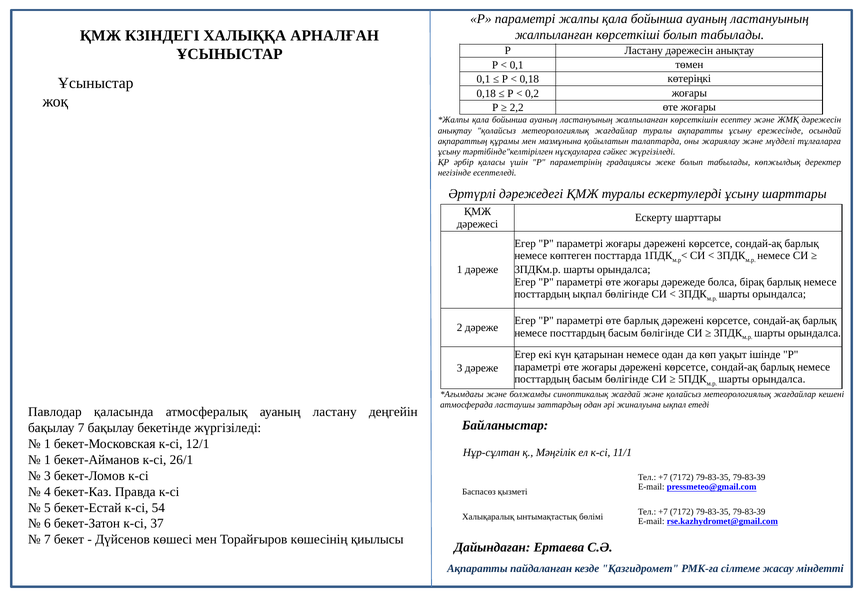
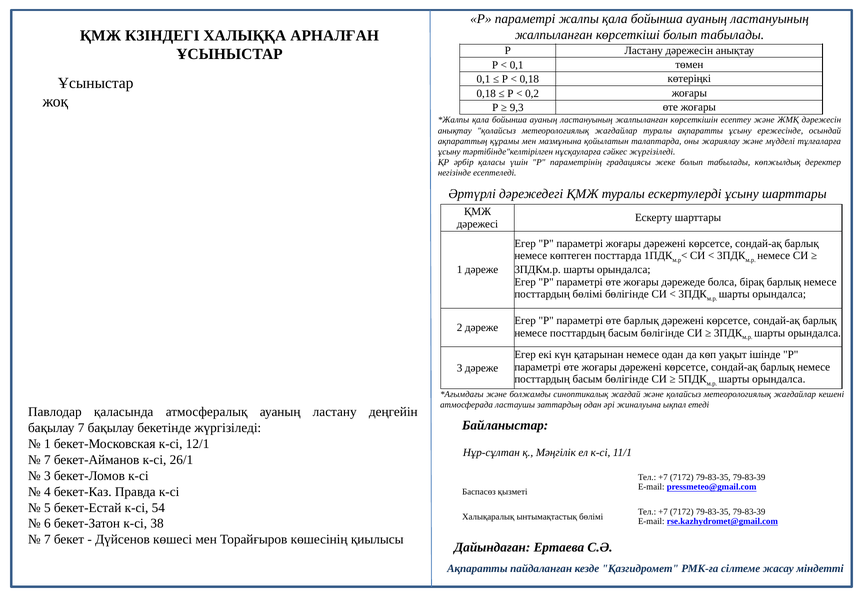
2,2: 2,2 -> 9,3
посттардың ықпал: ықпал -> бөлімі
1 at (47, 460): 1 -> 7
37: 37 -> 38
